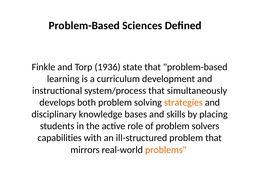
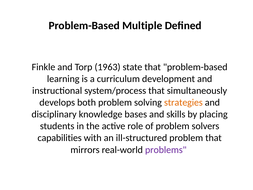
Sciences: Sciences -> Multiple
1936: 1936 -> 1963
problems colour: orange -> purple
